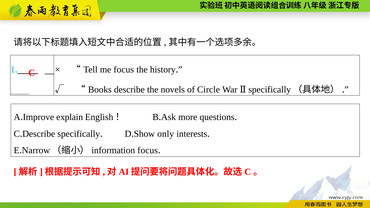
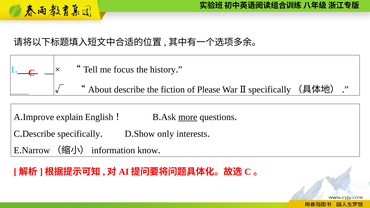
Books: Books -> About
novels: novels -> fiction
Circle: Circle -> Please
more underline: none -> present
focus at (148, 150): focus -> know
